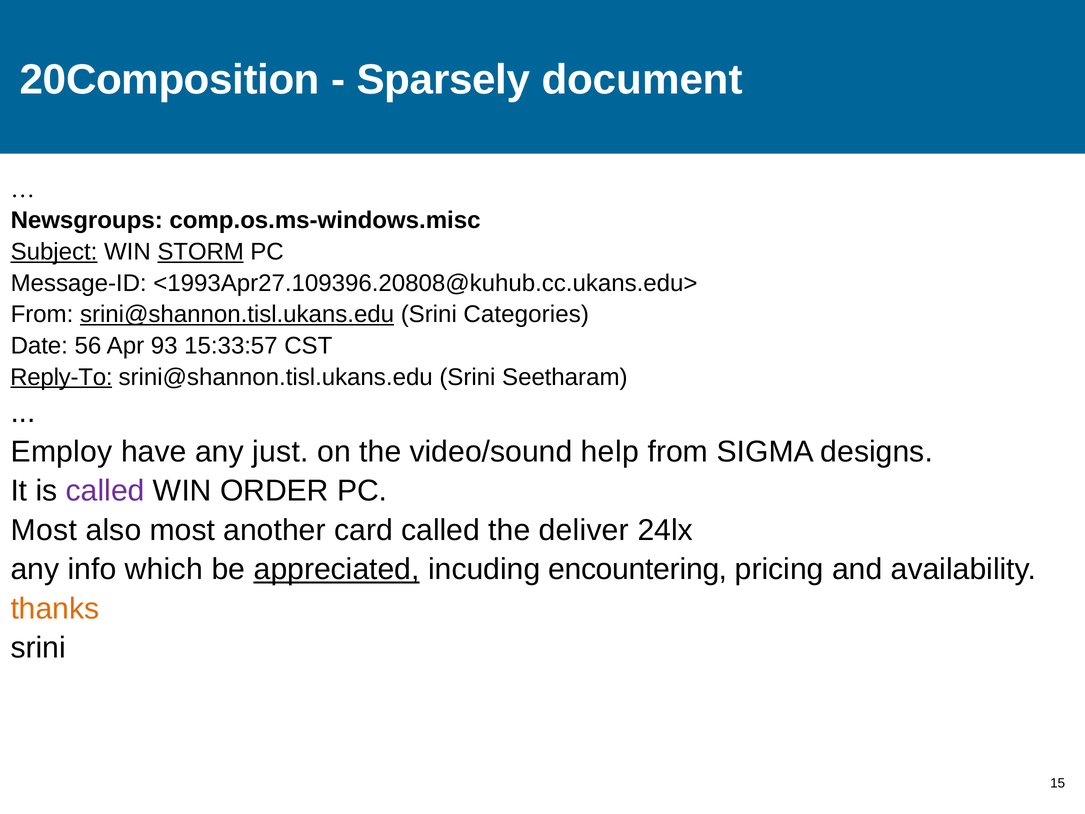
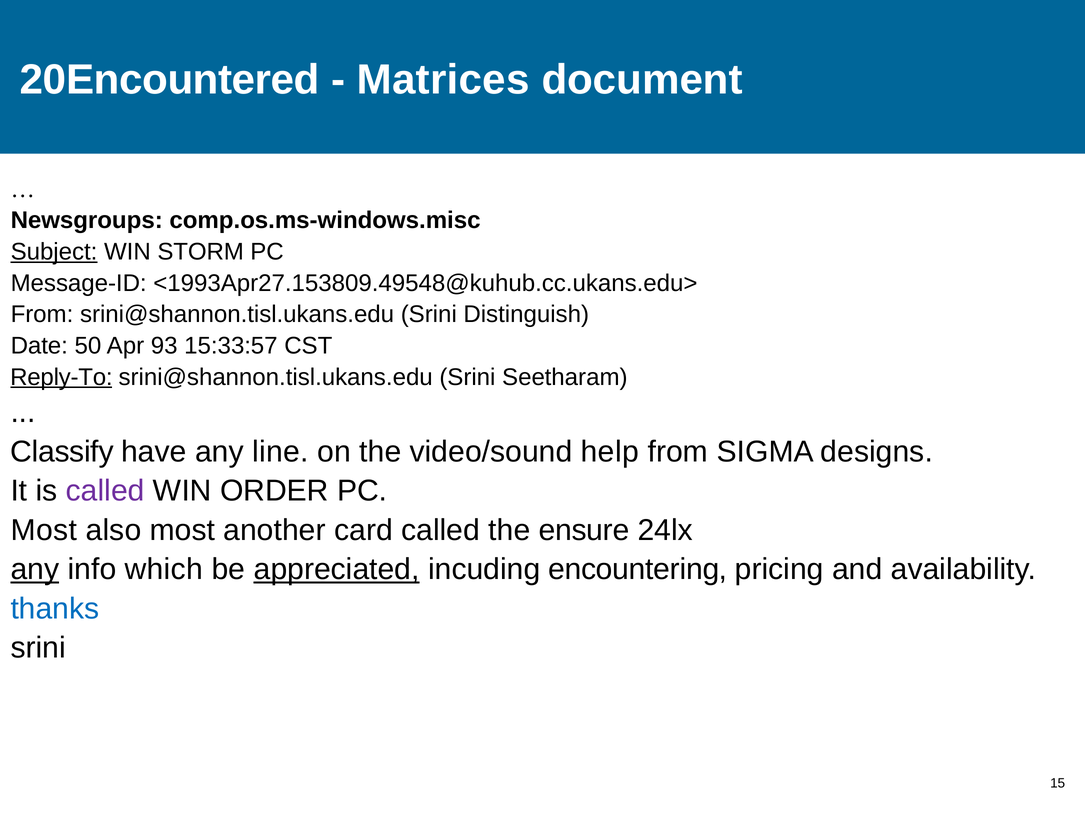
20Composition: 20Composition -> 20Encountered
Sparsely: Sparsely -> Matrices
STORM underline: present -> none
<1993Apr27.109396.20808@kuhub.cc.ukans.edu>: <1993Apr27.109396.20808@kuhub.cc.ukans.edu> -> <1993Apr27.153809.49548@kuhub.cc.ukans.edu>
srini@shannon.tisl.ukans.edu at (237, 314) underline: present -> none
Categories: Categories -> Distinguish
56: 56 -> 50
Employ: Employ -> Classify
just: just -> line
deliver: deliver -> ensure
any at (35, 569) underline: none -> present
thanks colour: orange -> blue
